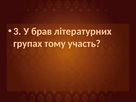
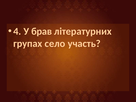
3: 3 -> 4
тому: тому -> село
